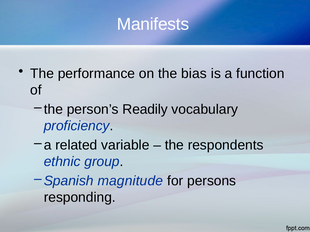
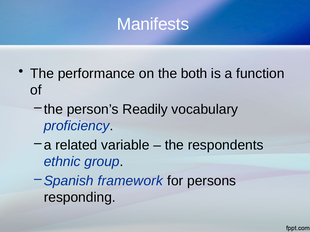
bias: bias -> both
magnitude: magnitude -> framework
